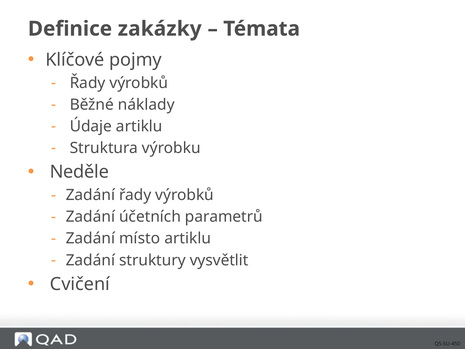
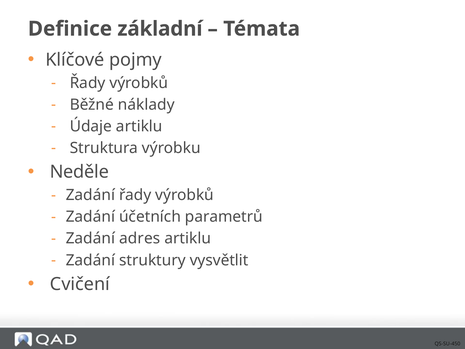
zakázky: zakázky -> základní
místo: místo -> adres
